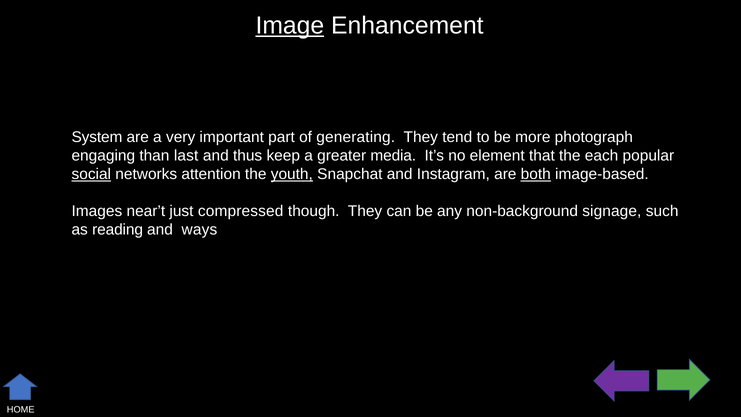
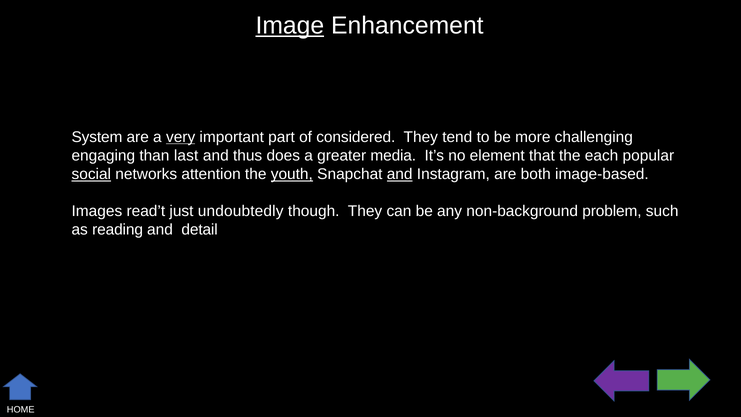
very underline: none -> present
generating: generating -> considered
photograph: photograph -> challenging
keep: keep -> does
and at (400, 174) underline: none -> present
both underline: present -> none
near’t: near’t -> read’t
compressed: compressed -> undoubtedly
signage: signage -> problem
ways: ways -> detail
